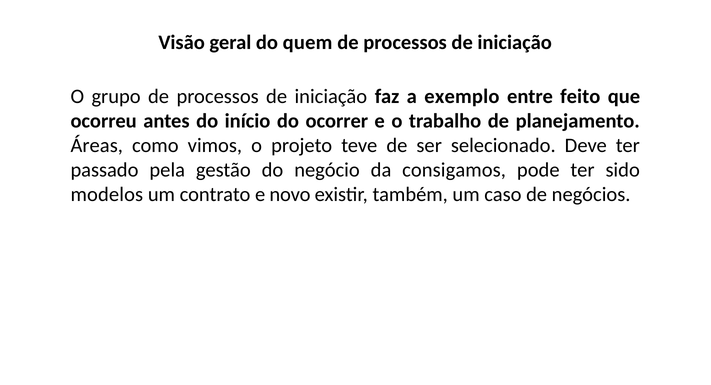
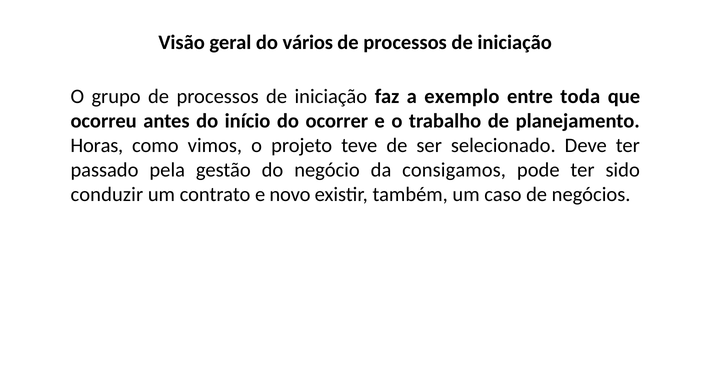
quem: quem -> vários
feito: feito -> toda
Áreas: Áreas -> Horas
modelos: modelos -> conduzir
